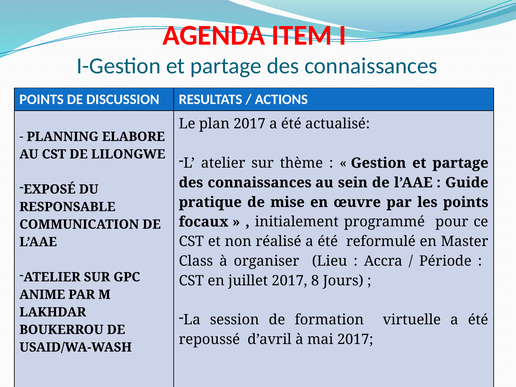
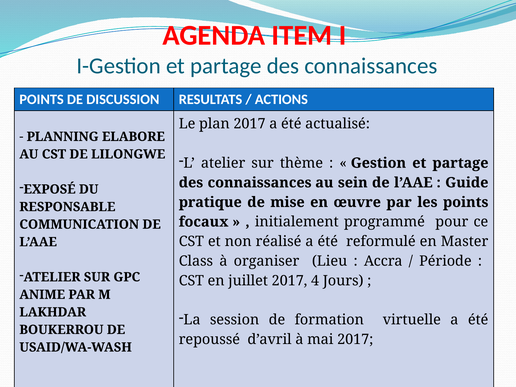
8: 8 -> 4
